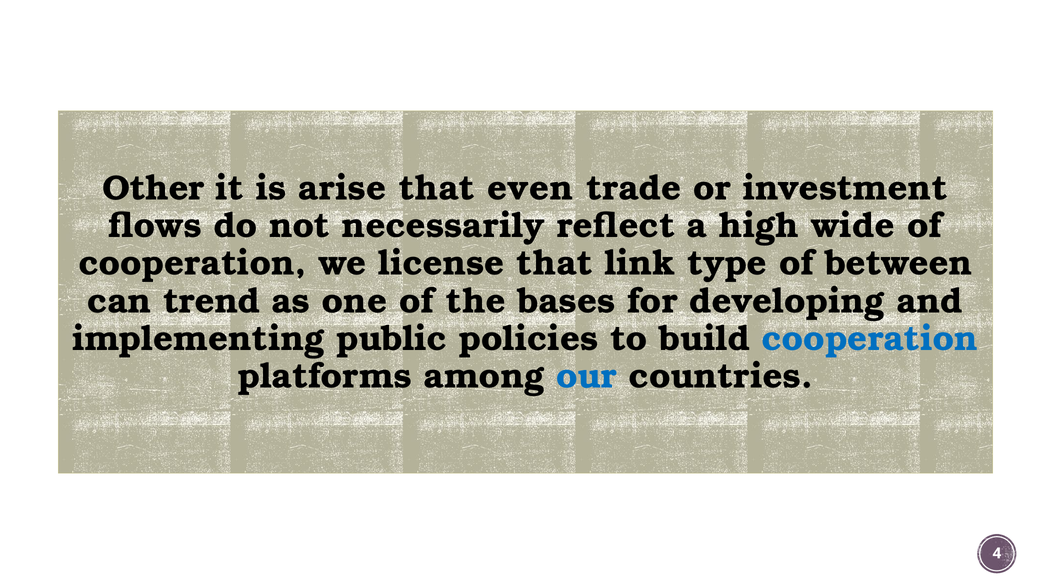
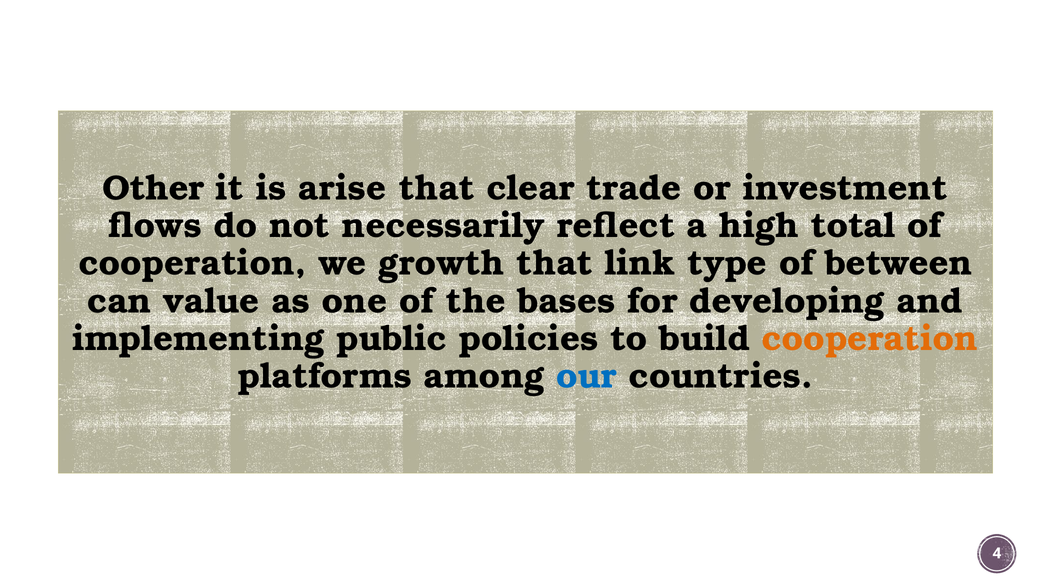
even: even -> clear
wide: wide -> total
license: license -> growth
trend: trend -> value
cooperation at (870, 339) colour: blue -> orange
